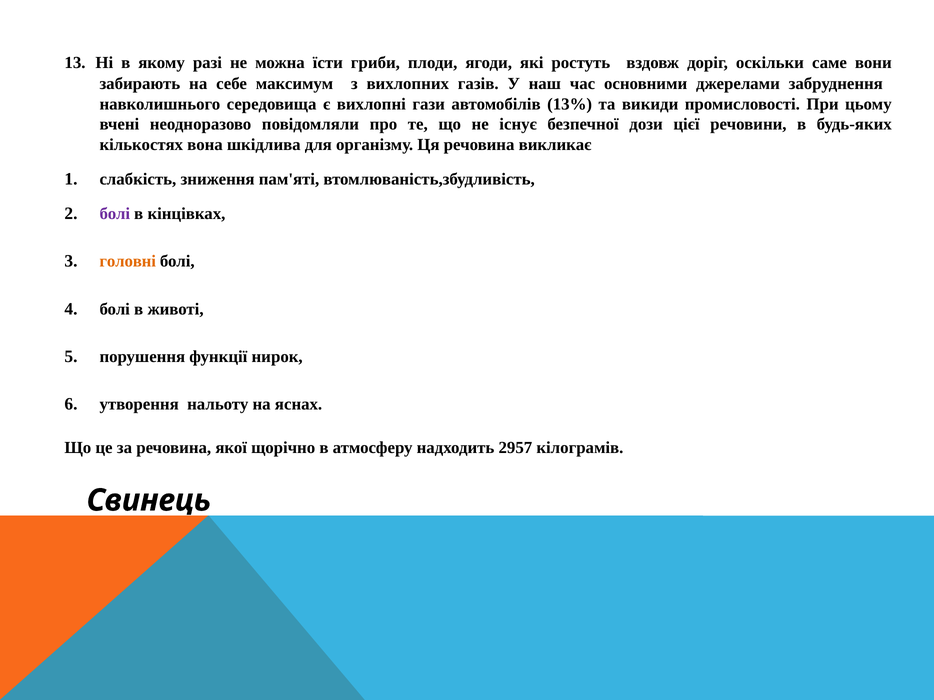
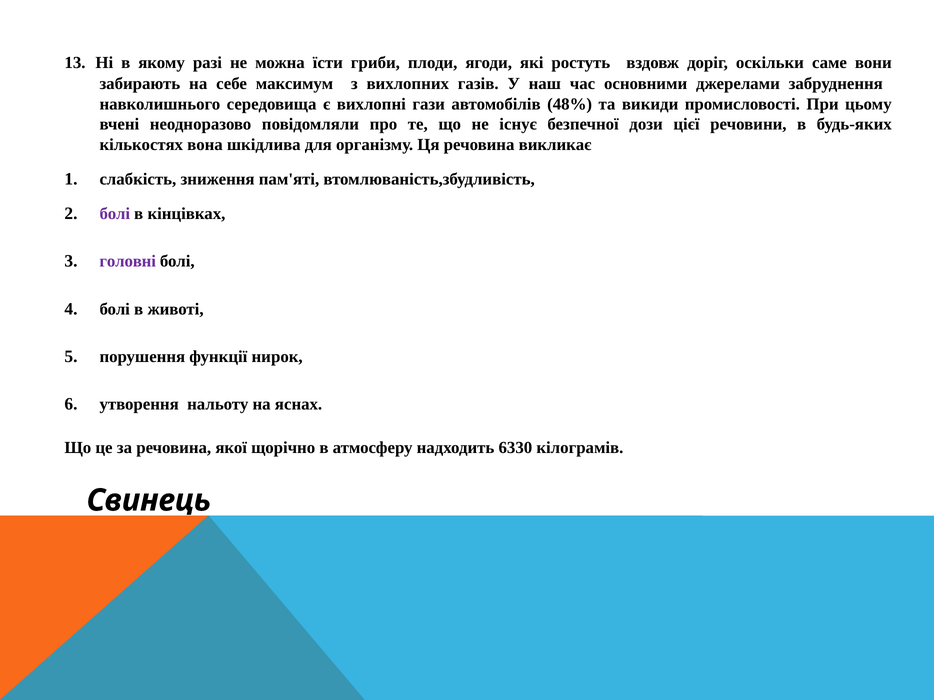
13%: 13% -> 48%
головні colour: orange -> purple
2957: 2957 -> 6330
